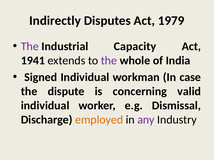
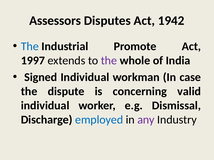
Indirectly: Indirectly -> Assessors
1979: 1979 -> 1942
The at (30, 46) colour: purple -> blue
Capacity: Capacity -> Promote
1941: 1941 -> 1997
employed colour: orange -> blue
